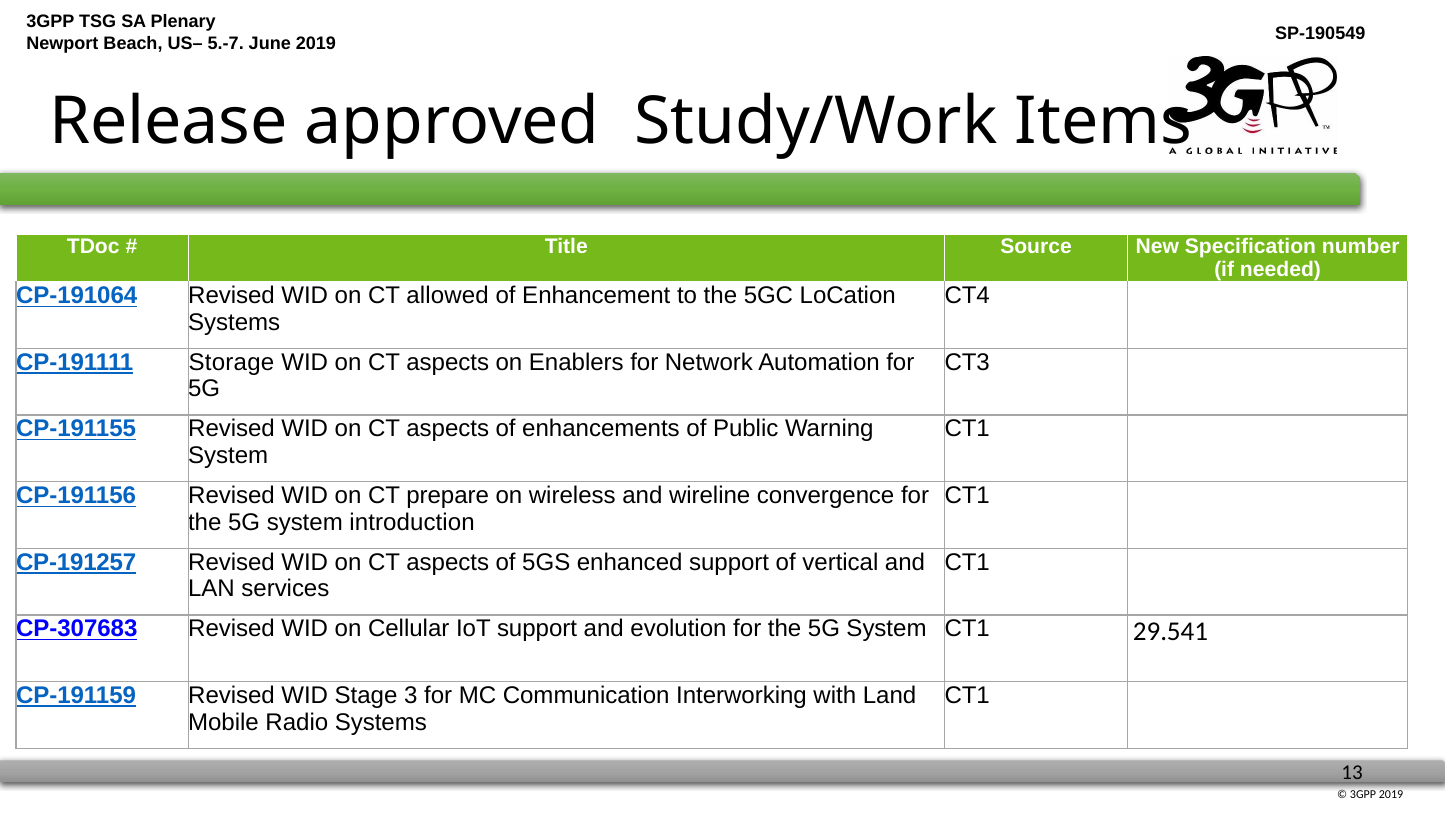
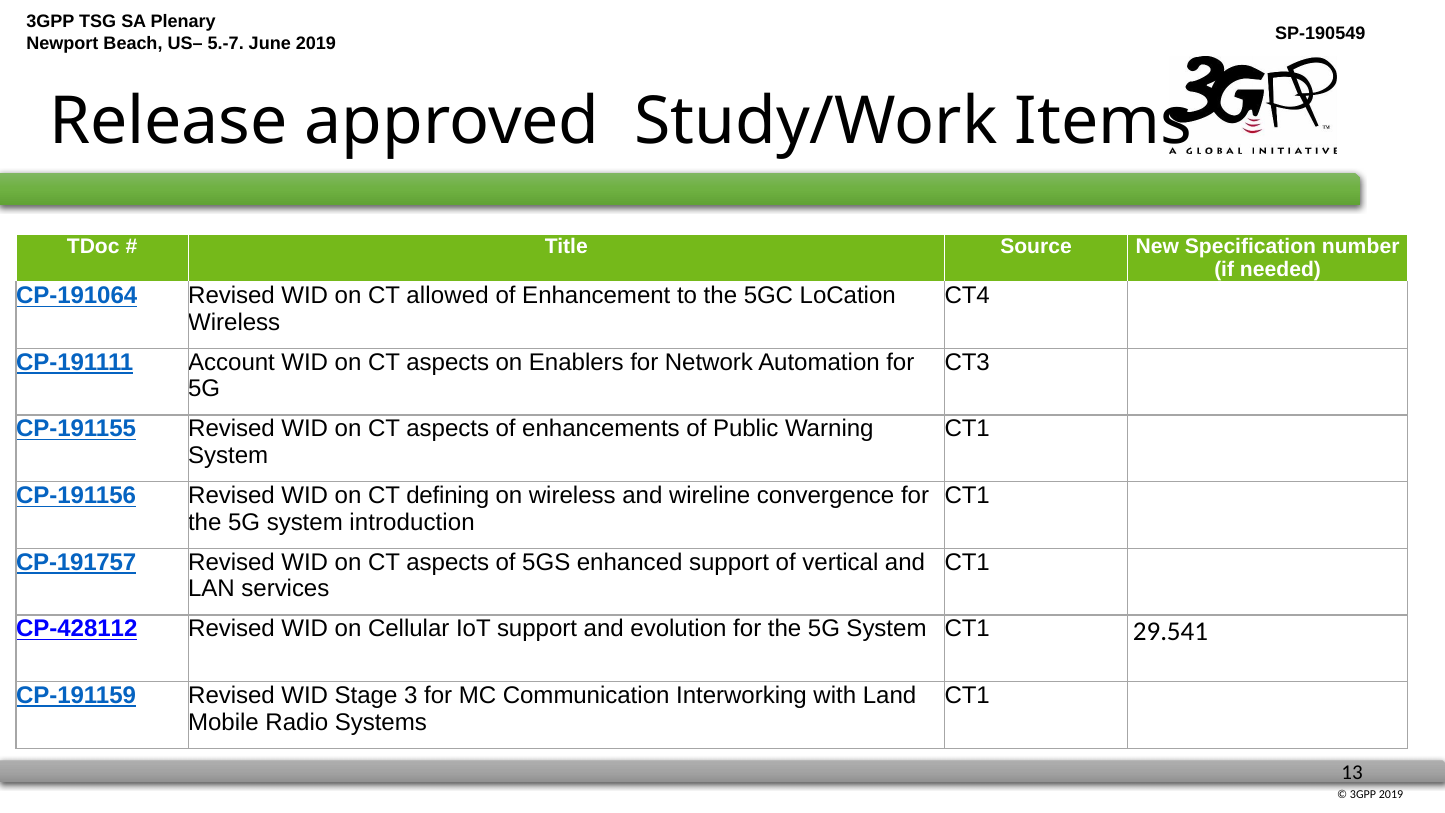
Systems at (234, 322): Systems -> Wireless
Storage: Storage -> Account
prepare: prepare -> defining
CP-191257: CP-191257 -> CP-191757
CP-307683: CP-307683 -> CP-428112
